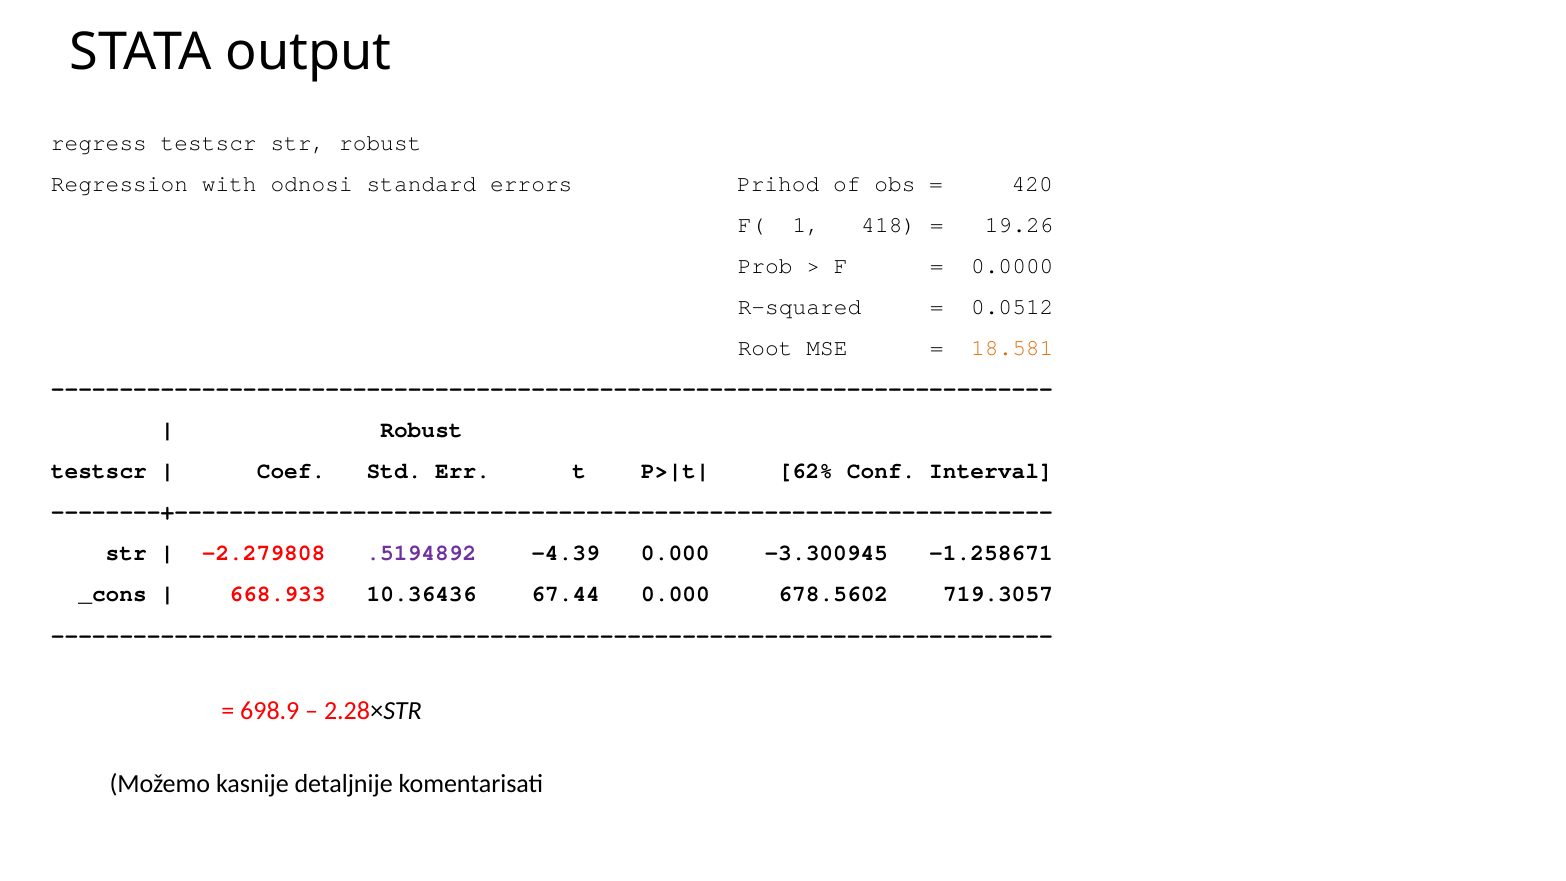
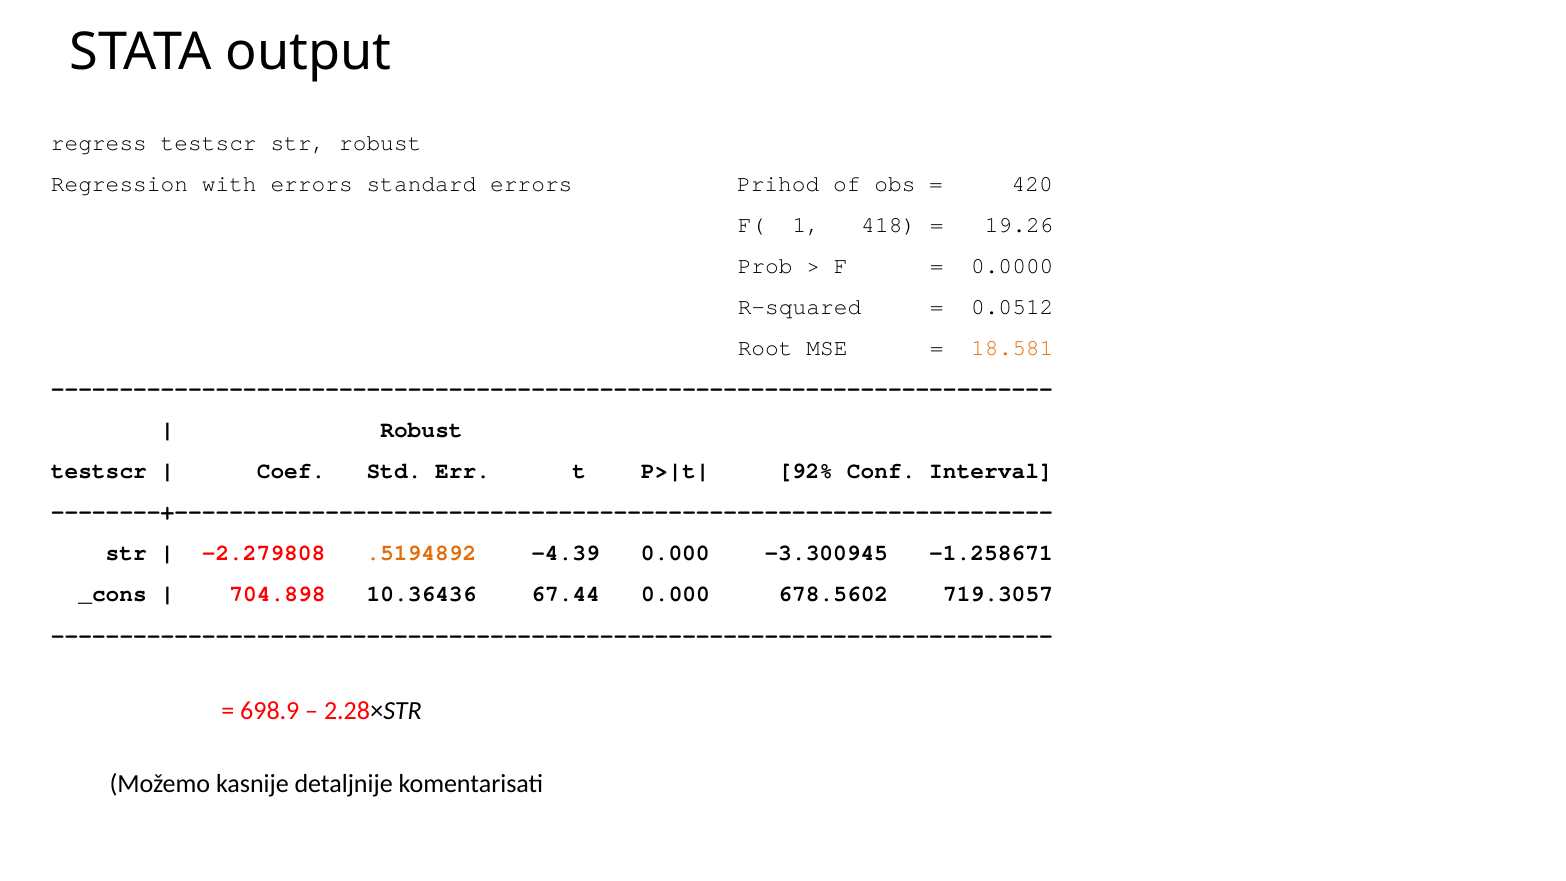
with odnosi: odnosi -> errors
62%: 62% -> 92%
.5194892 colour: purple -> orange
668.933: 668.933 -> 704.898
